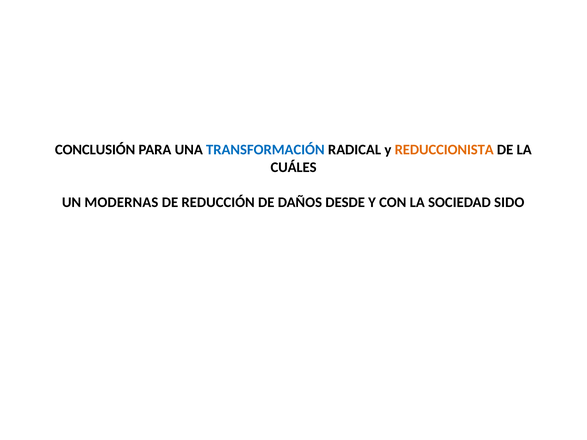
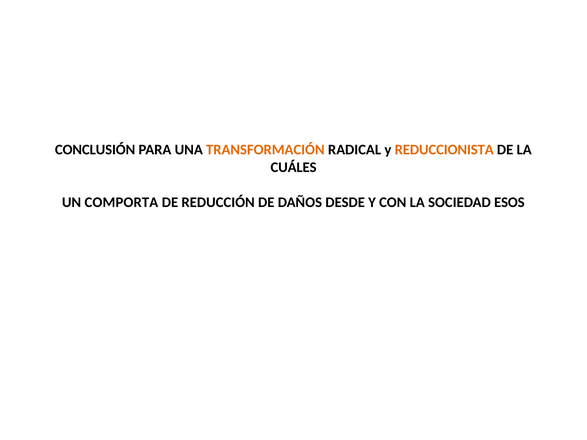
TRANSFORMACIÓN colour: blue -> orange
MODERNAS: MODERNAS -> COMPORTA
SIDO: SIDO -> ESOS
